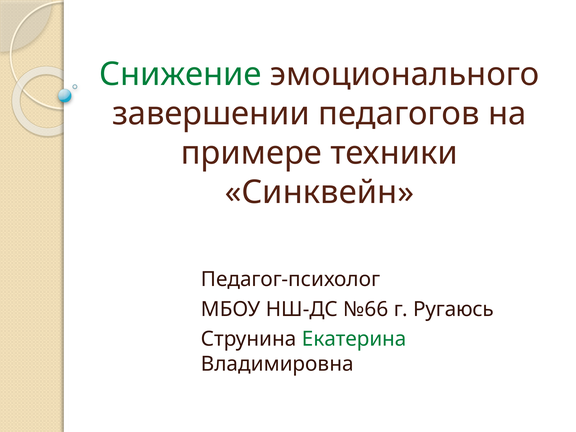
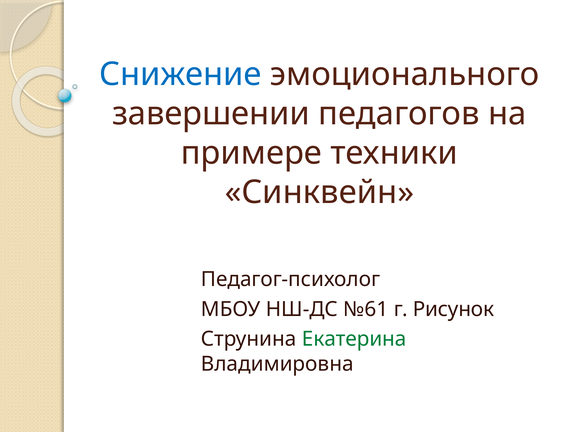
Снижение colour: green -> blue
№66: №66 -> №61
Ругаюсь: Ругаюсь -> Рисунок
